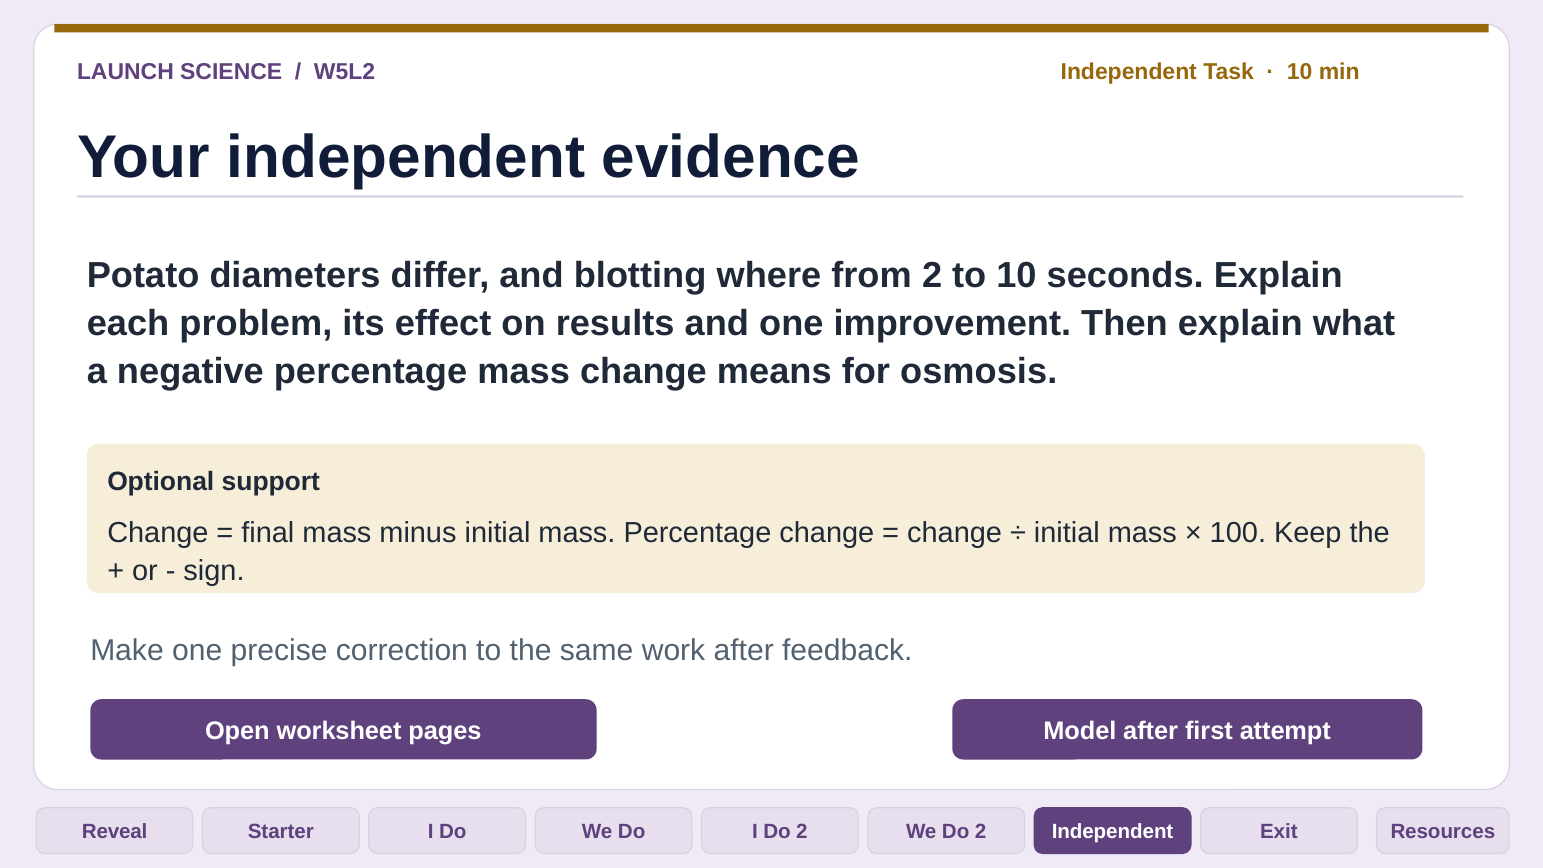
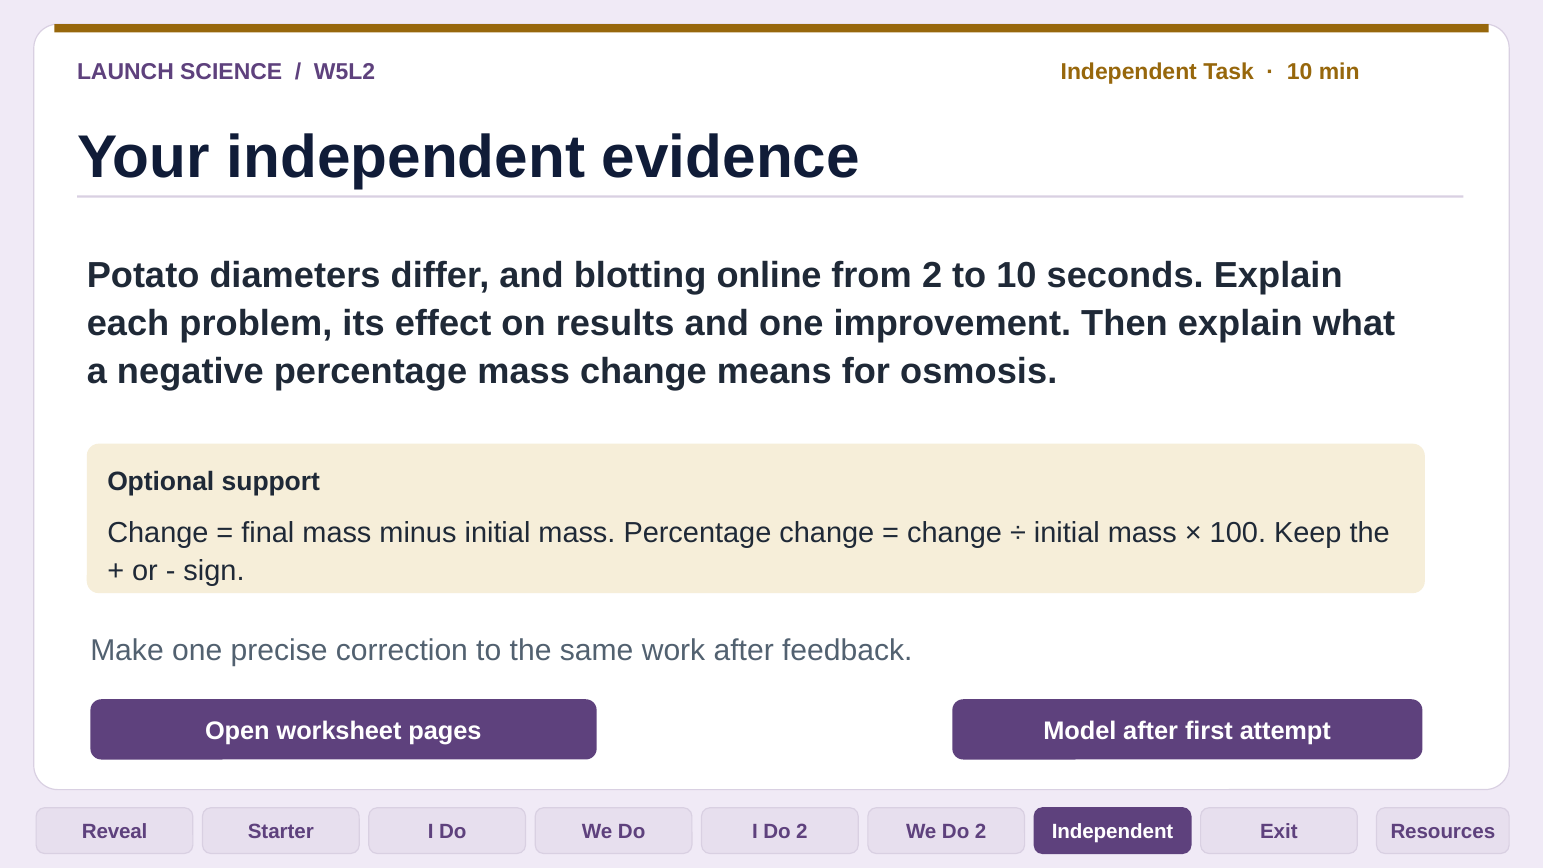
where: where -> online
